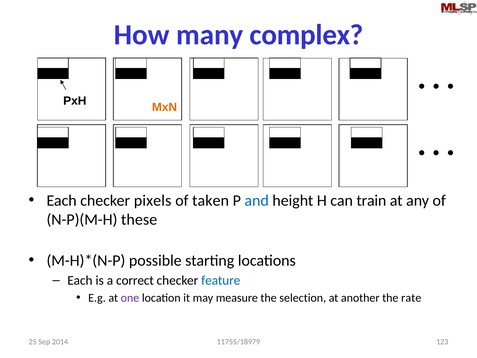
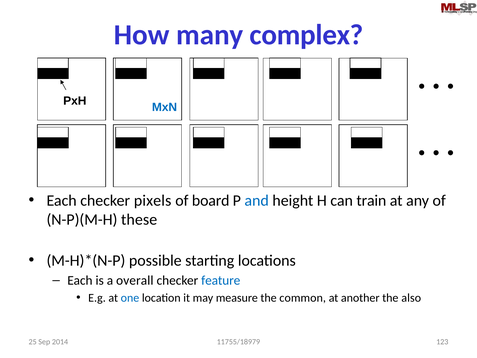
MxN colour: orange -> blue
taken: taken -> board
correct: correct -> overall
one colour: purple -> blue
selection: selection -> common
rate: rate -> also
